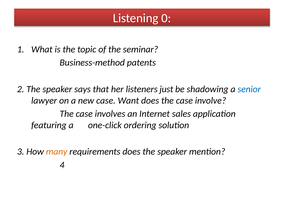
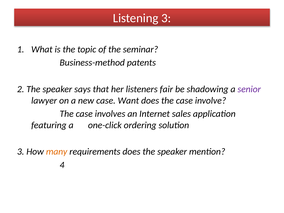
Listening 0: 0 -> 3
just: just -> fair
senior colour: blue -> purple
